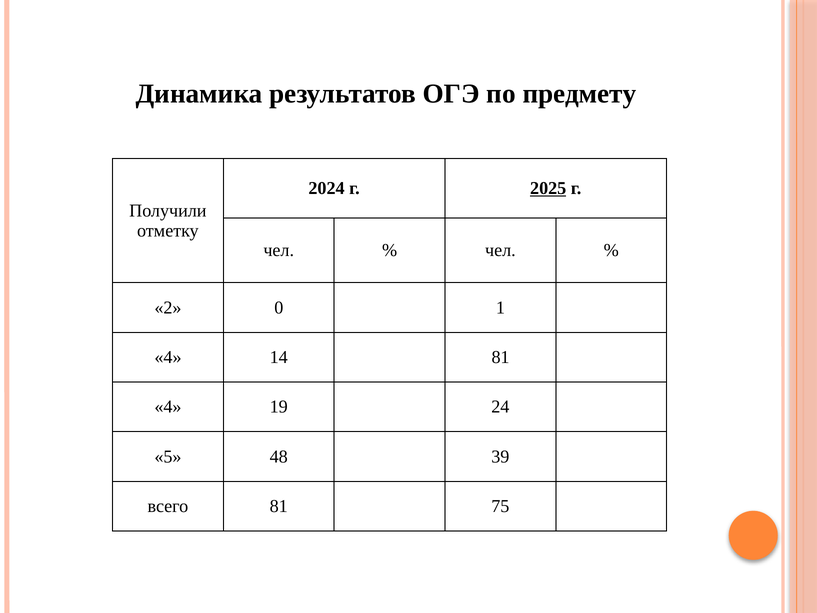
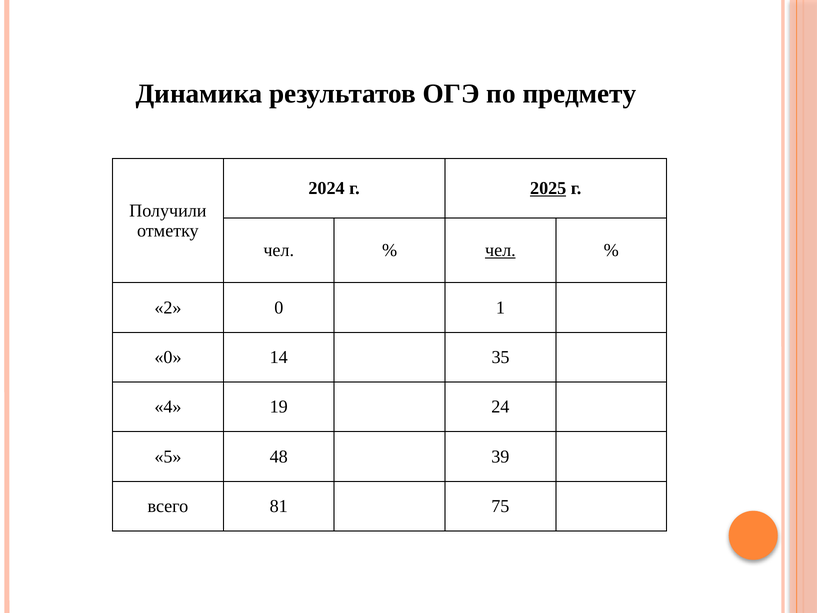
чел at (500, 250) underline: none -> present
4 at (168, 357): 4 -> 0
14 81: 81 -> 35
